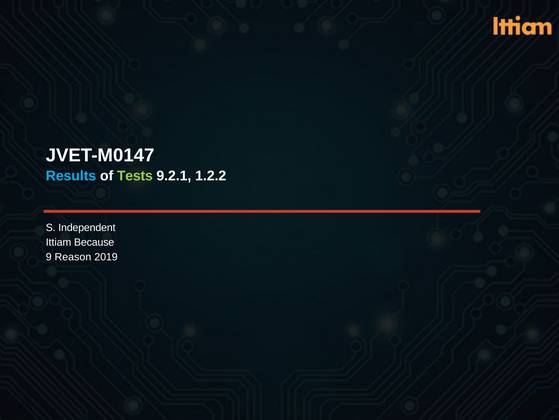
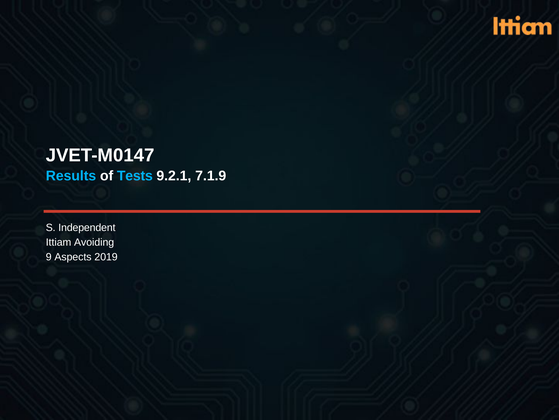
Tests colour: light green -> light blue
1.2.2: 1.2.2 -> 7.1.9
Because: Because -> Avoiding
Reason: Reason -> Aspects
